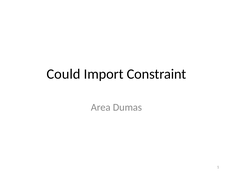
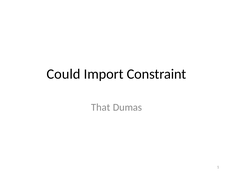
Area: Area -> That
